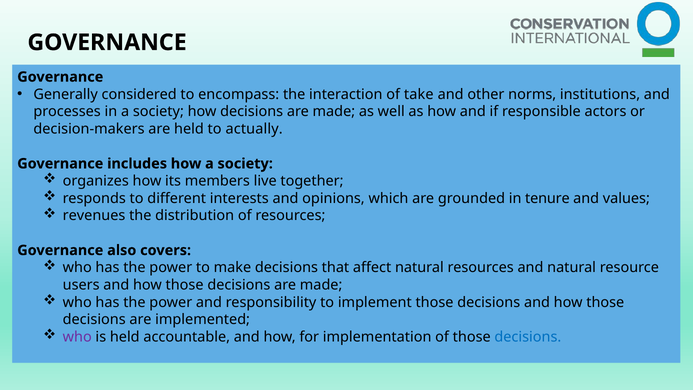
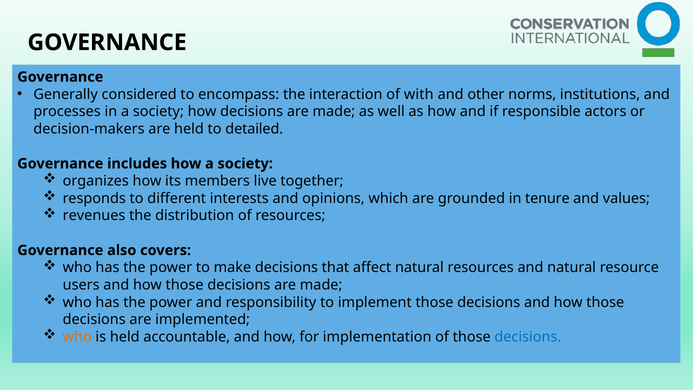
take: take -> with
actually: actually -> detailed
who at (77, 337) colour: purple -> orange
